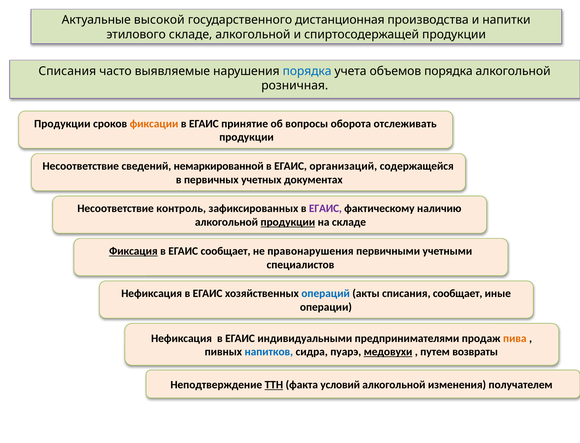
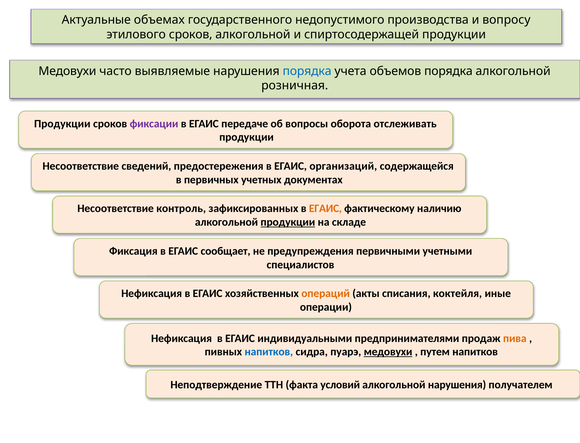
высокой: высокой -> объемах
дистанционная: дистанционная -> недопустимого
напитки: напитки -> вопросу
этилового складе: складе -> сроков
Списания at (67, 71): Списания -> Медовухи
фиксации colour: orange -> purple
принятие: принятие -> передаче
немаркированной: немаркированной -> предостережения
ЕГАИС at (325, 209) colour: purple -> orange
Фиксация underline: present -> none
правонарушения: правонарушения -> предупреждения
операций colour: blue -> orange
списания сообщает: сообщает -> коктейля
путем возвраты: возвраты -> напитков
ТТН underline: present -> none
алкогольной изменения: изменения -> нарушения
